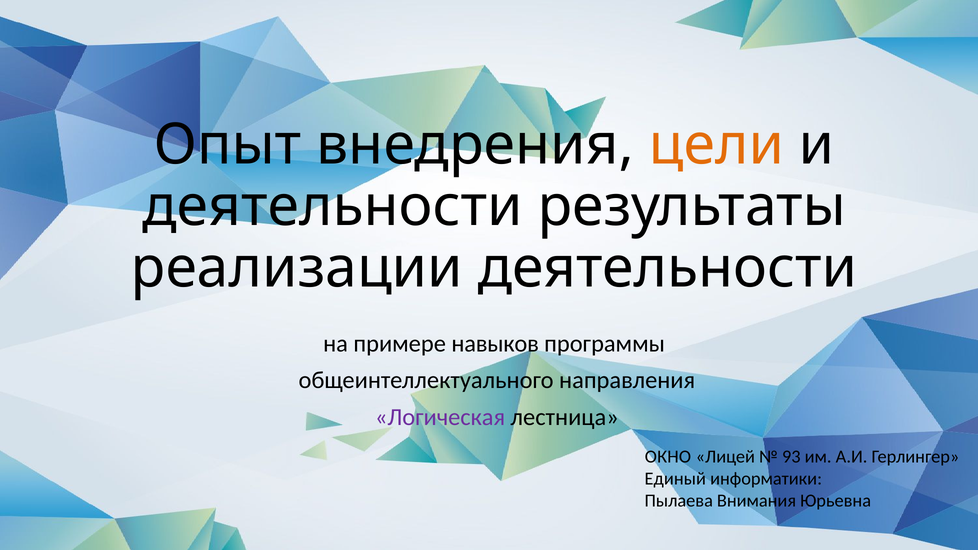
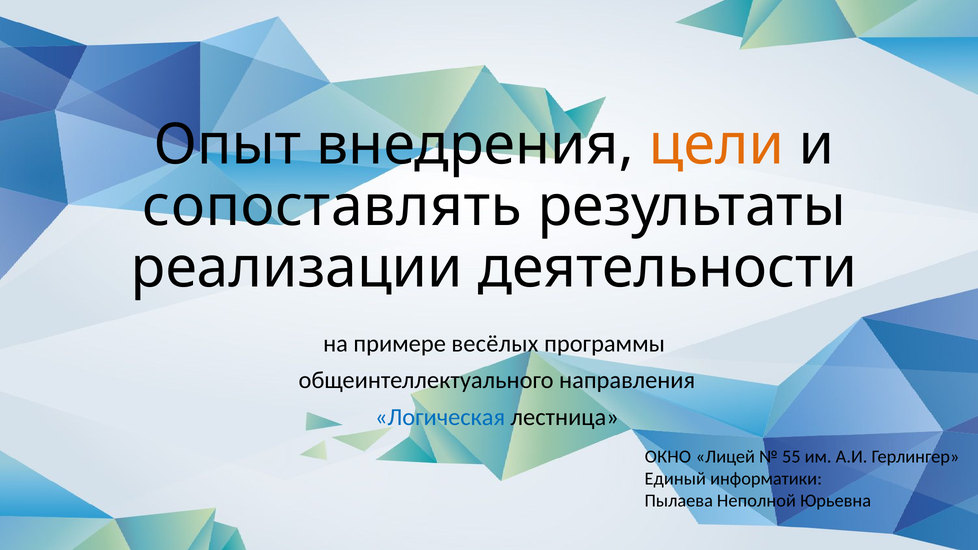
деятельности at (332, 206): деятельности -> сопоставлять
навыков: навыков -> весёлых
Логическая colour: purple -> blue
93: 93 -> 55
Внимания: Внимания -> Неполной
